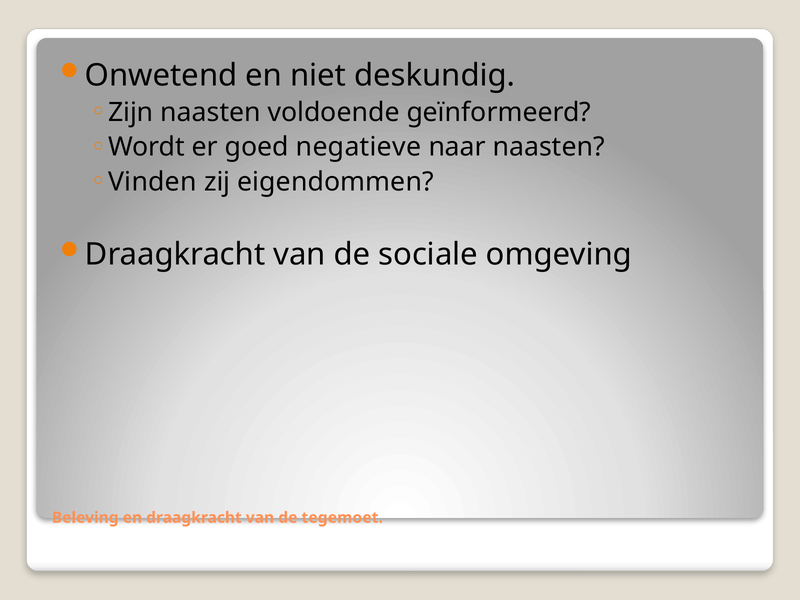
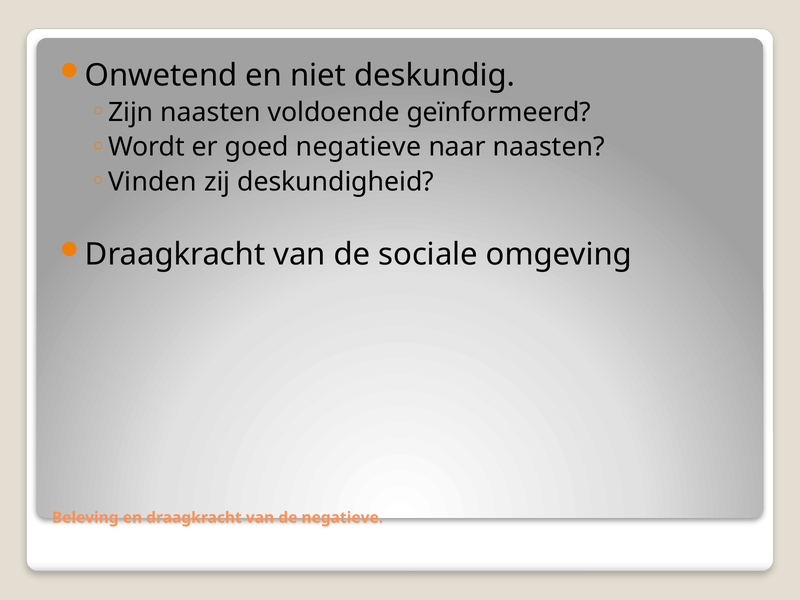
eigendommen: eigendommen -> deskundigheid
de tegemoet: tegemoet -> negatieve
